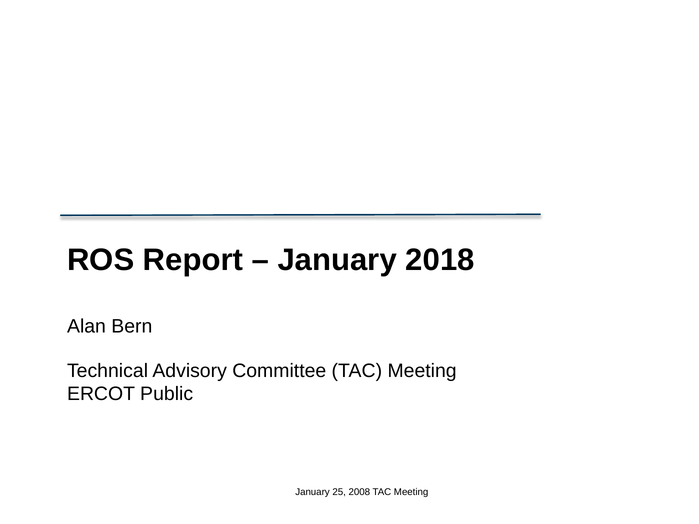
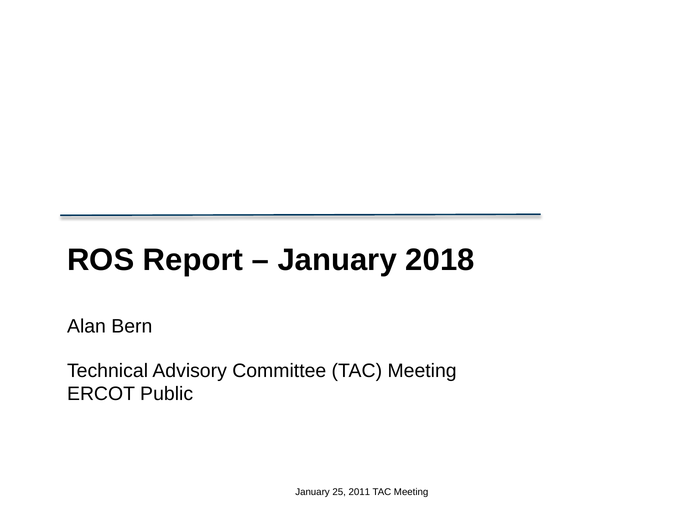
2008: 2008 -> 2011
